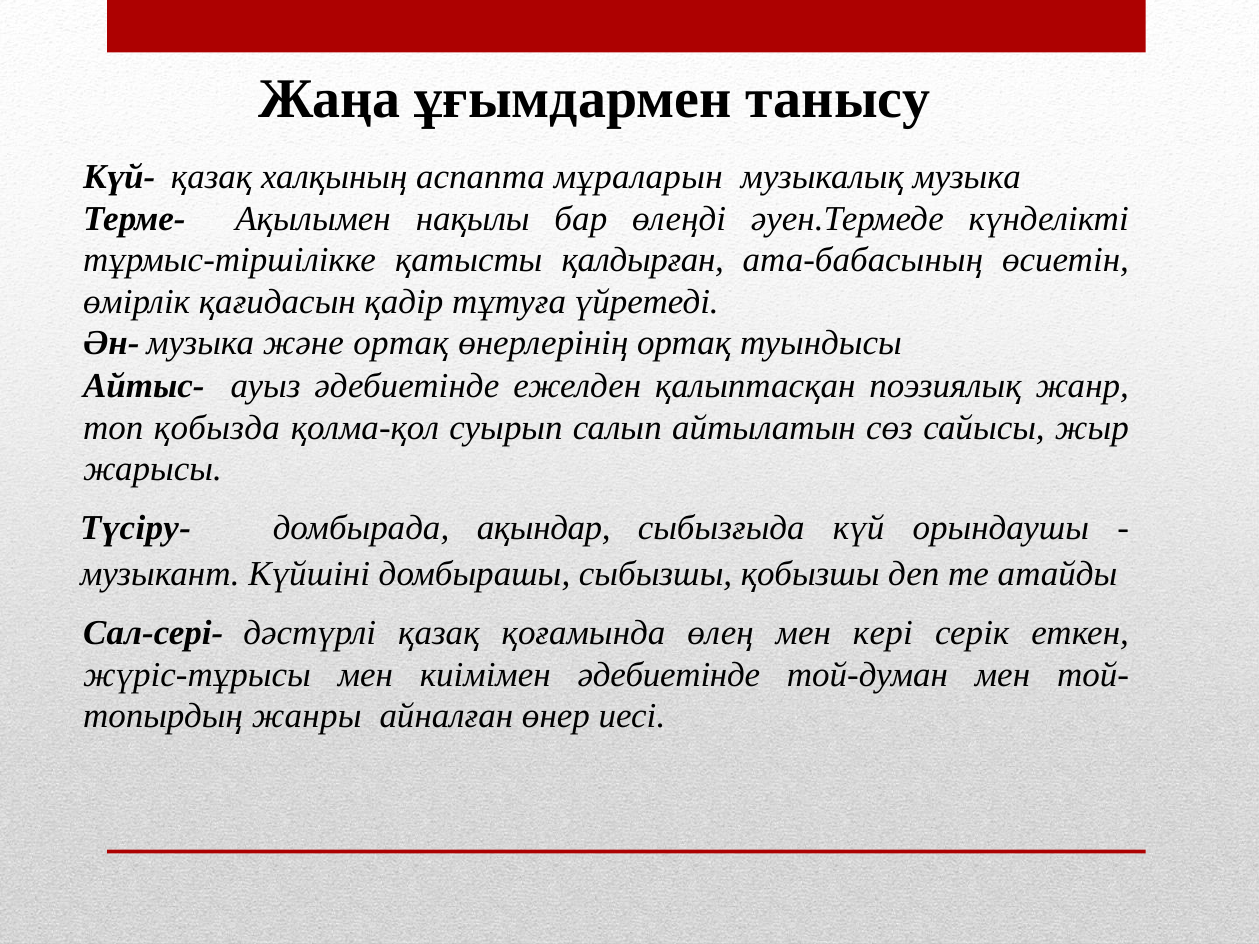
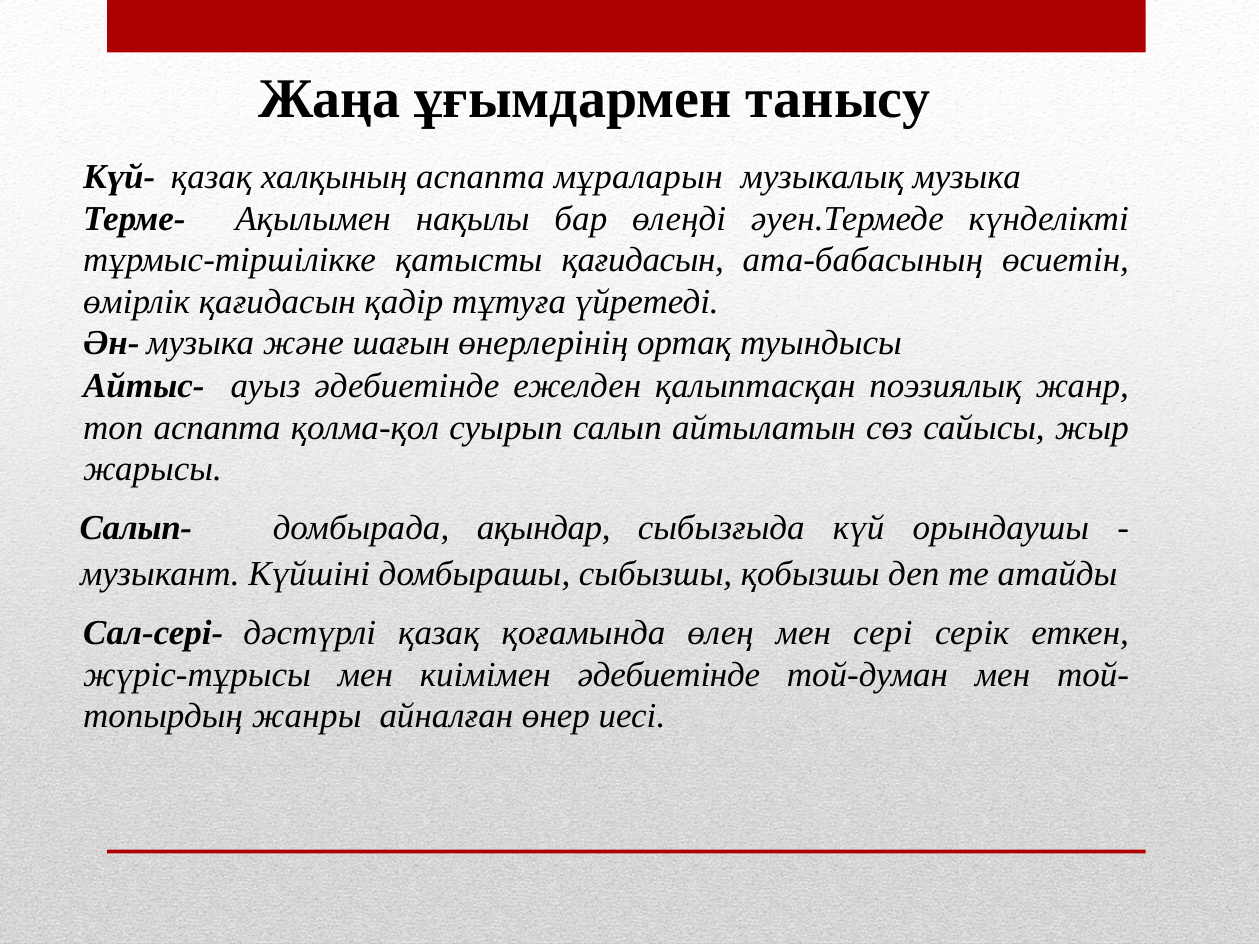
қатысты қалдырған: қалдырған -> қағидасын
және ортақ: ортақ -> шағын
топ қобызда: қобызда -> аспапта
Түсіру-: Түсіру- -> Салып-
кері: кері -> сері
